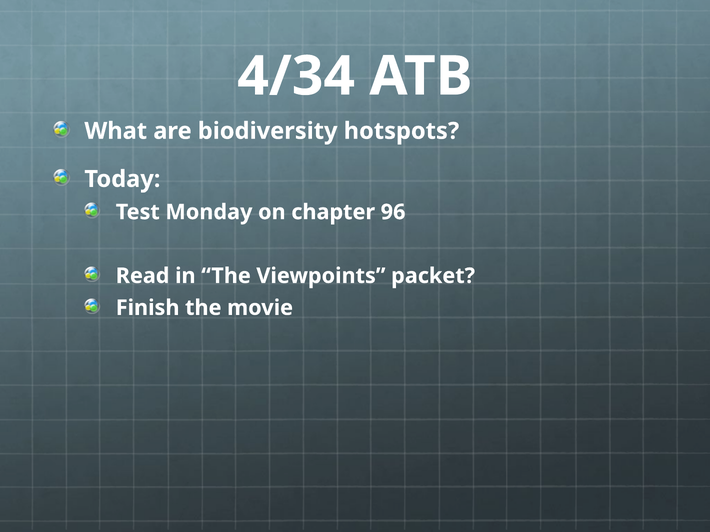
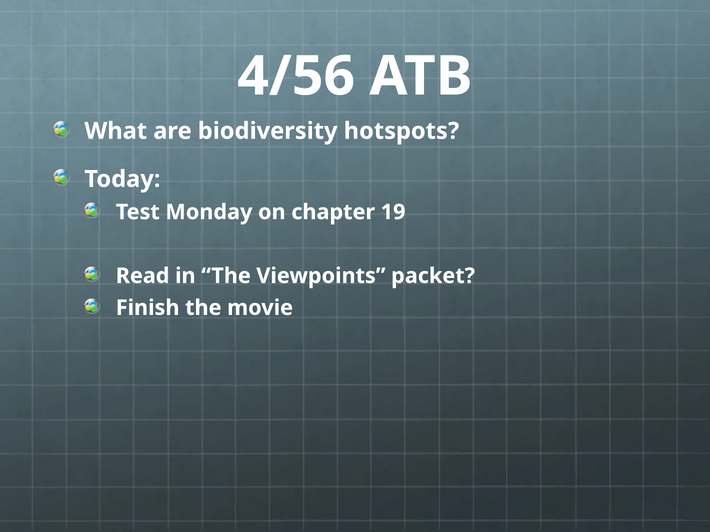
4/34: 4/34 -> 4/56
96: 96 -> 19
